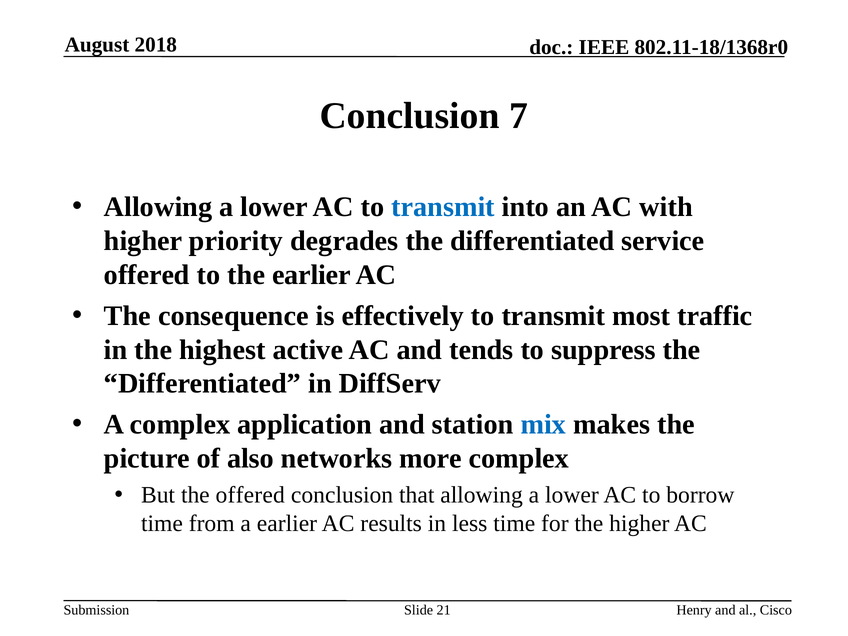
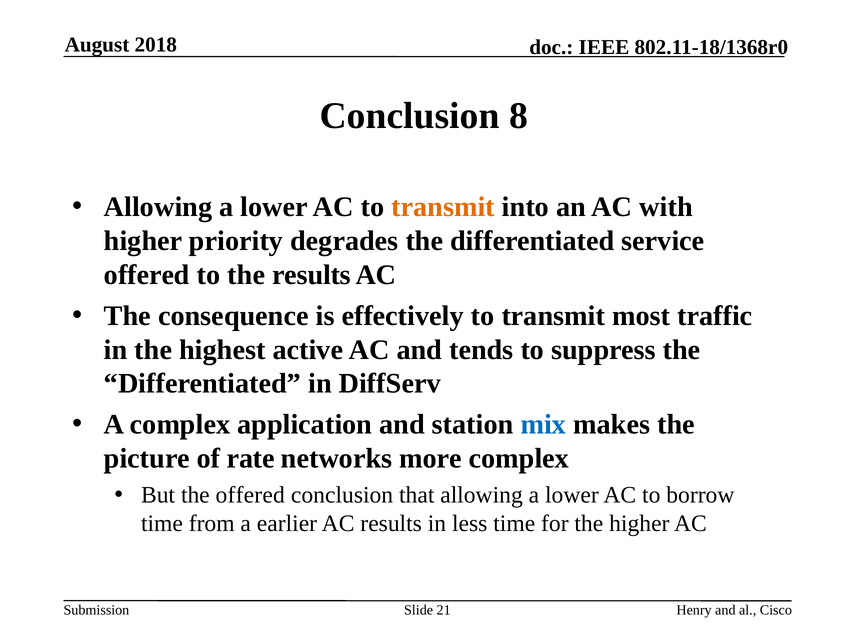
7: 7 -> 8
transmit at (443, 207) colour: blue -> orange
the earlier: earlier -> results
also: also -> rate
